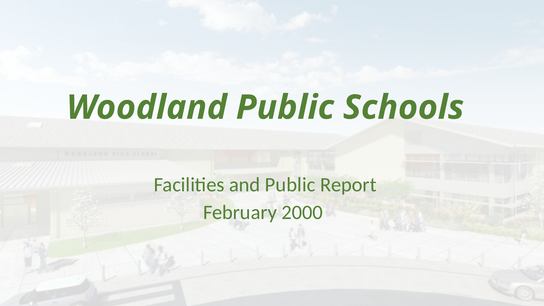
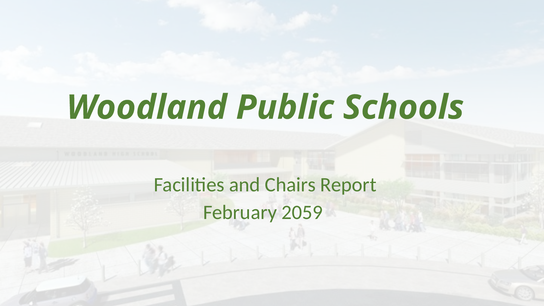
and Public: Public -> Chairs
2000: 2000 -> 2059
